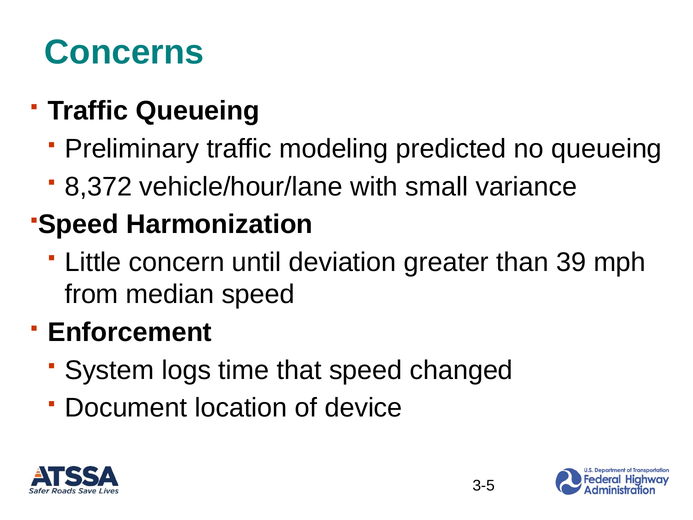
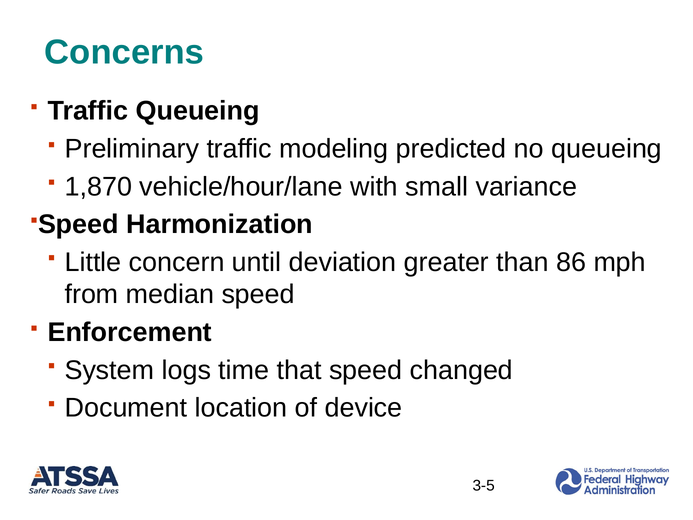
8,372: 8,372 -> 1,870
39: 39 -> 86
